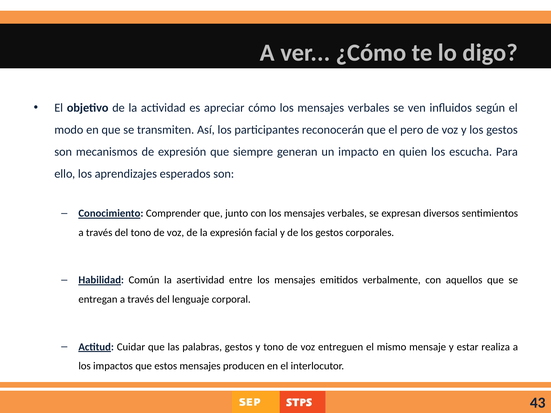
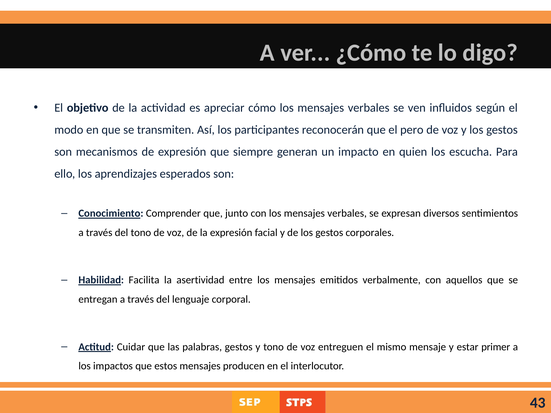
Común: Común -> Facilita
realiza: realiza -> primer
